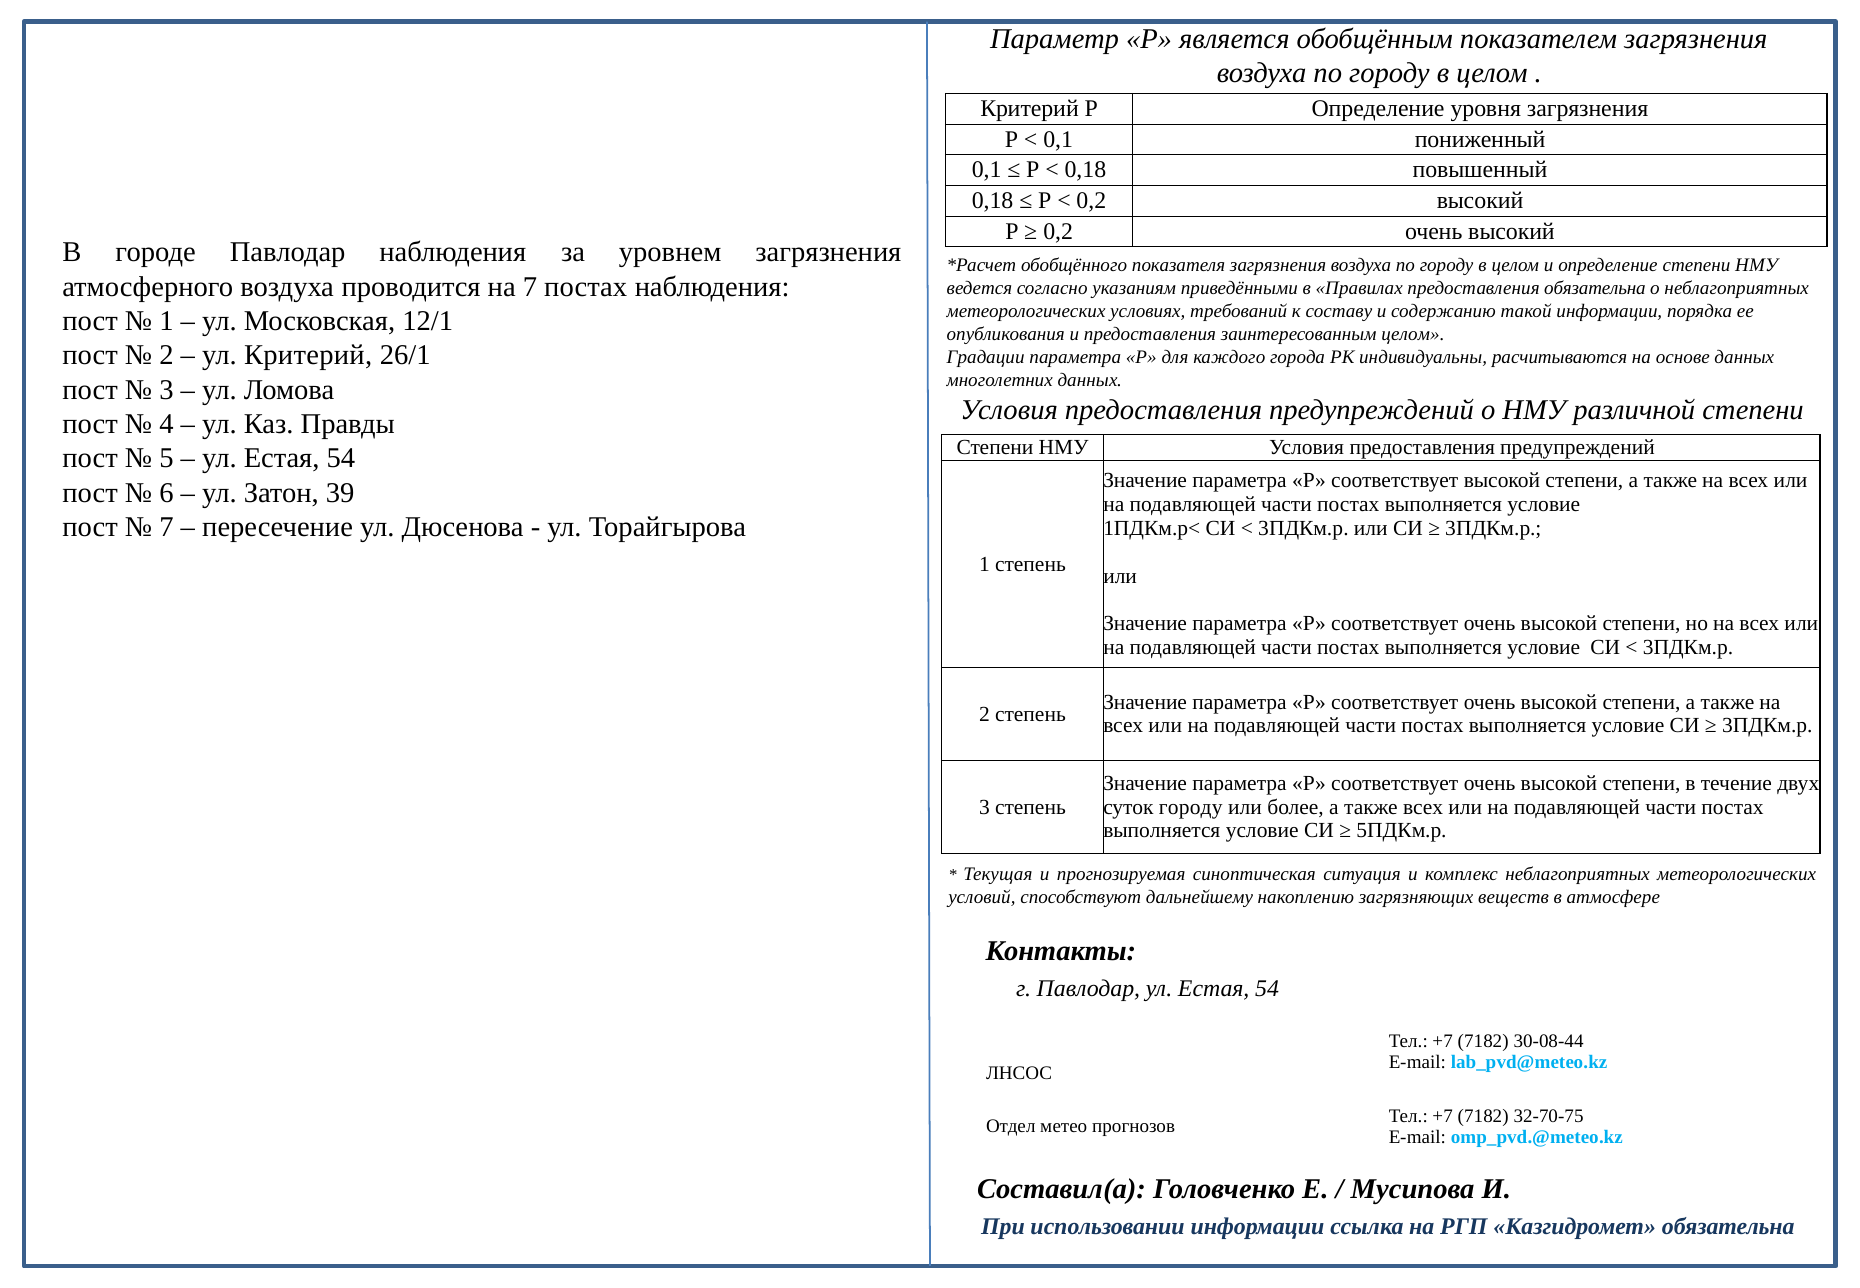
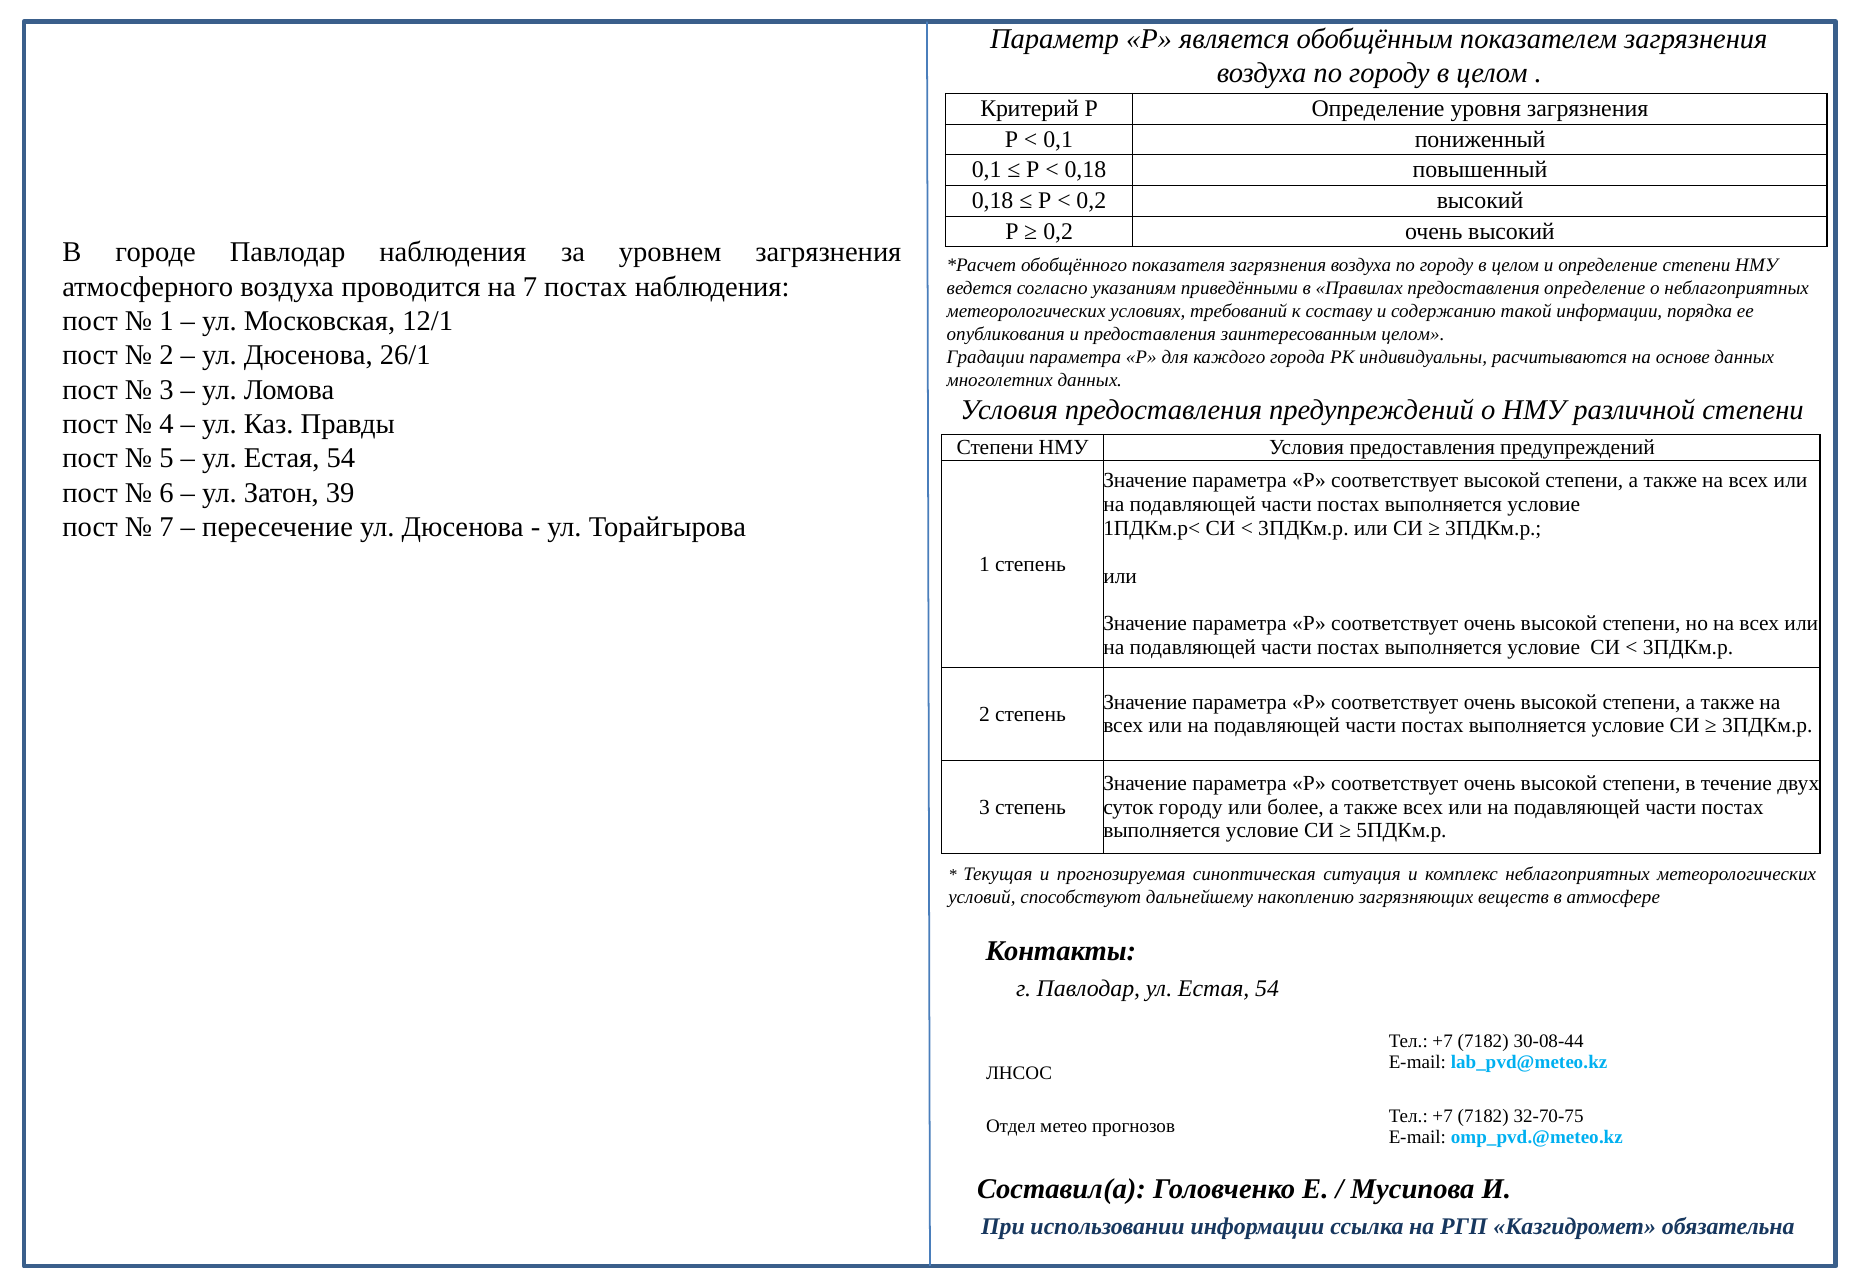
предоставления обязательна: обязательна -> определение
Критерий at (308, 355): Критерий -> Дюсенова
